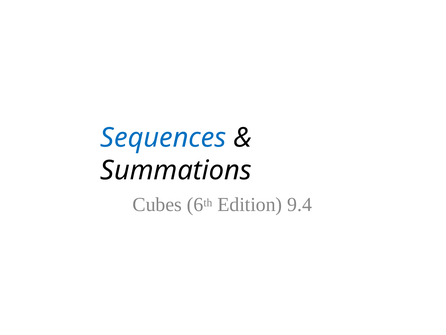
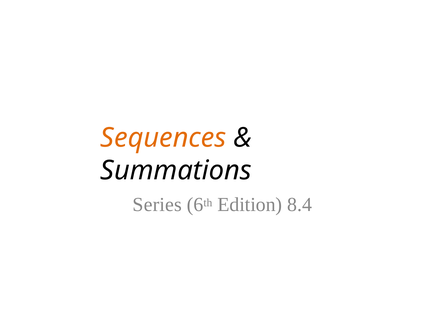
Sequences colour: blue -> orange
Cubes: Cubes -> Series
9.4: 9.4 -> 8.4
